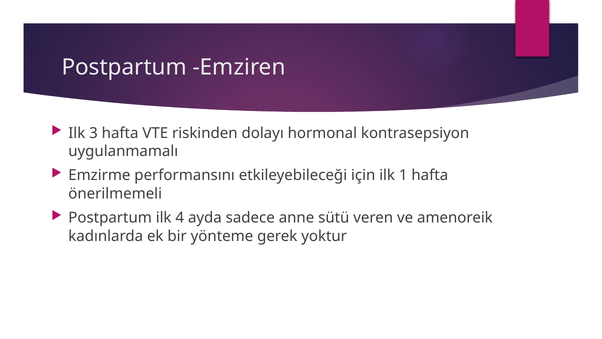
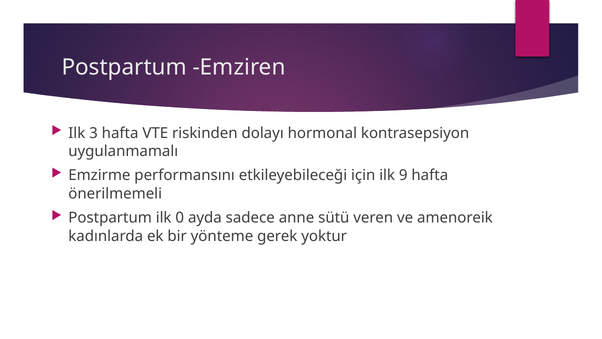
1: 1 -> 9
4: 4 -> 0
